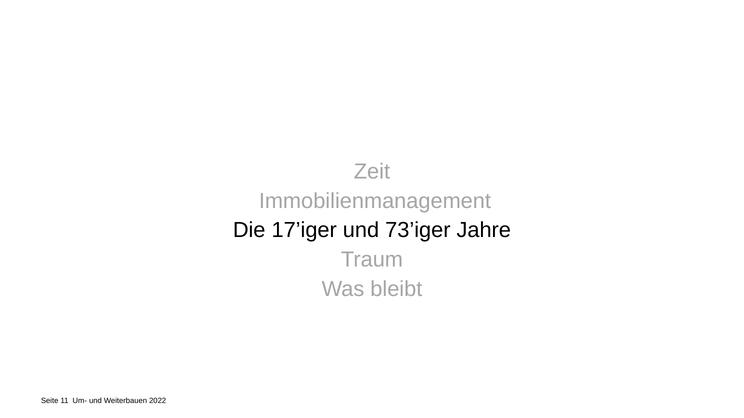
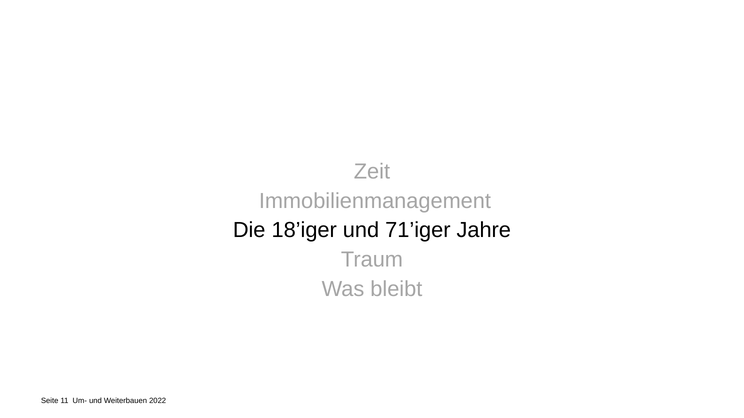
17’iger: 17’iger -> 18’iger
73’iger: 73’iger -> 71’iger
